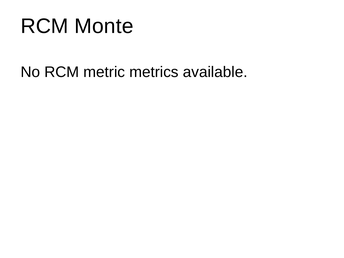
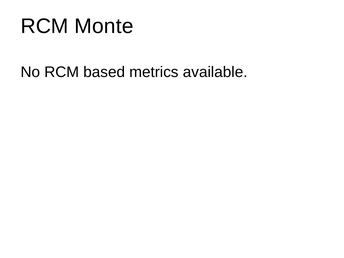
metric: metric -> based
